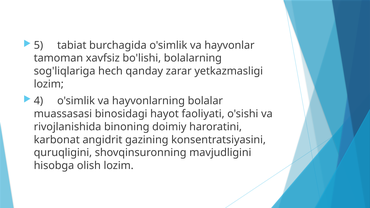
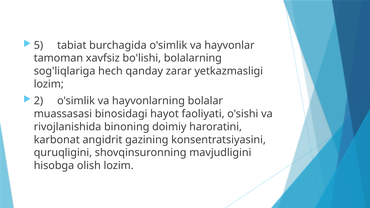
4: 4 -> 2
